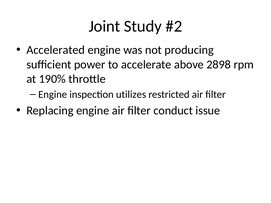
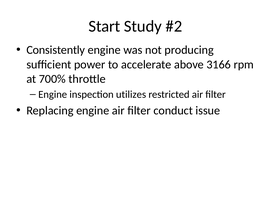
Joint: Joint -> Start
Accelerated: Accelerated -> Consistently
2898: 2898 -> 3166
190%: 190% -> 700%
